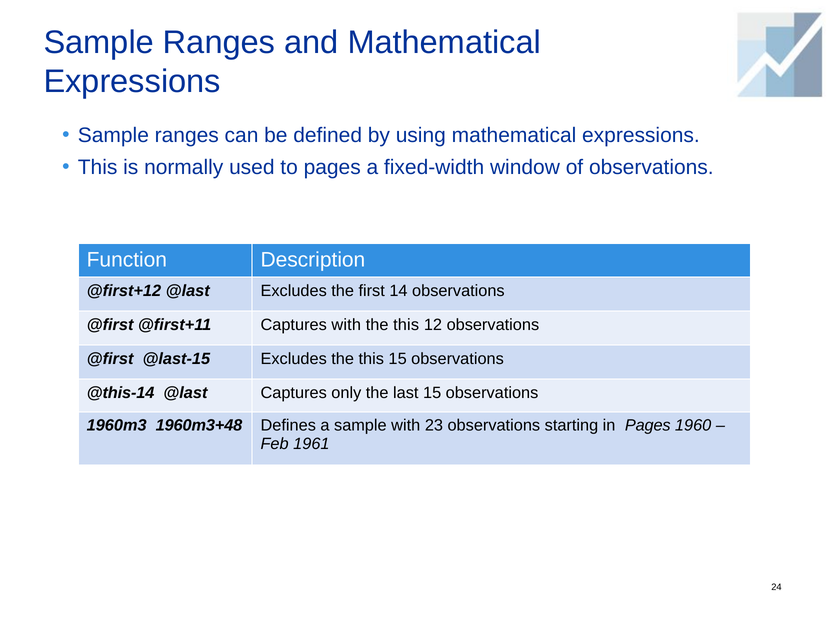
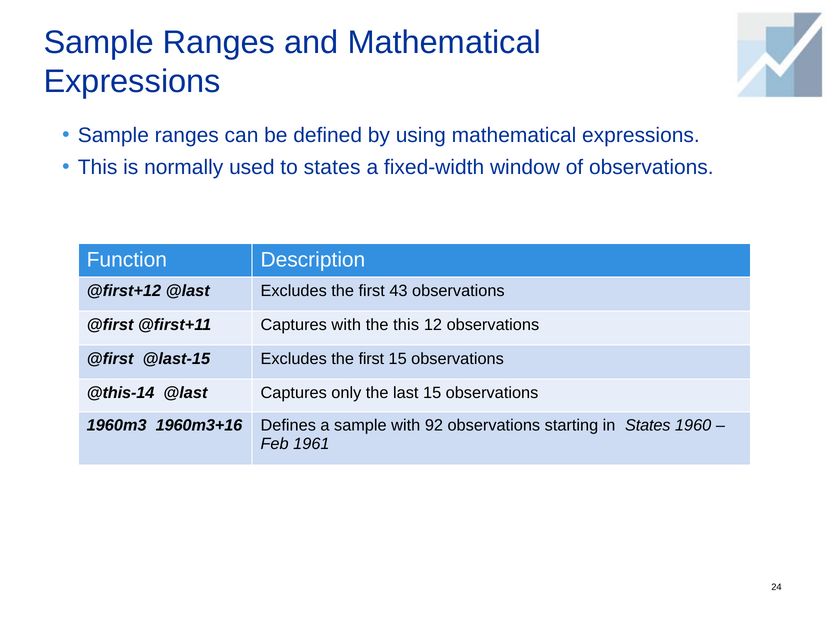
to pages: pages -> states
14: 14 -> 43
@last-15 Excludes the this: this -> first
1960m3+48: 1960m3+48 -> 1960m3+16
23: 23 -> 92
in Pages: Pages -> States
